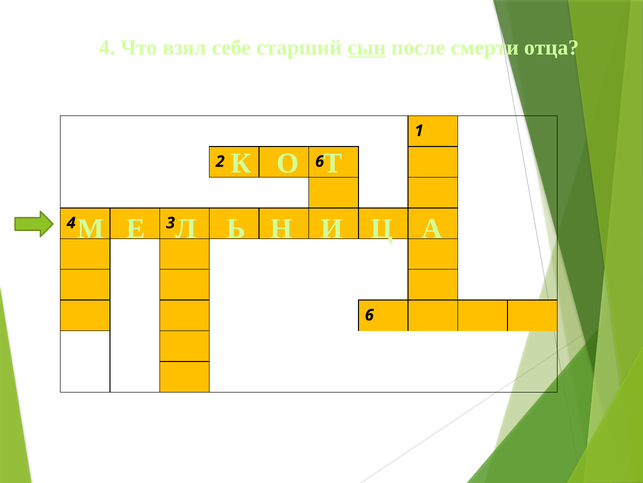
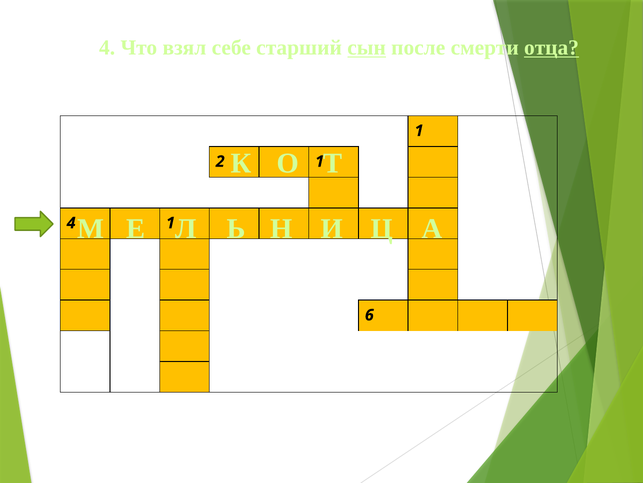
отца underline: none -> present
2 6: 6 -> 1
4 3: 3 -> 1
